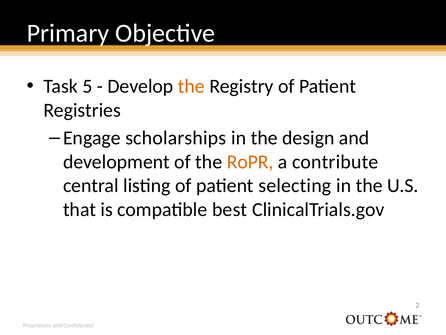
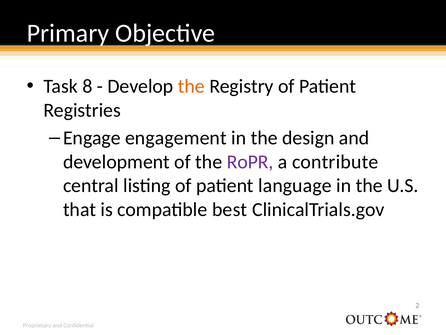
5: 5 -> 8
scholarships: scholarships -> engagement
RoPR colour: orange -> purple
selecting: selecting -> language
